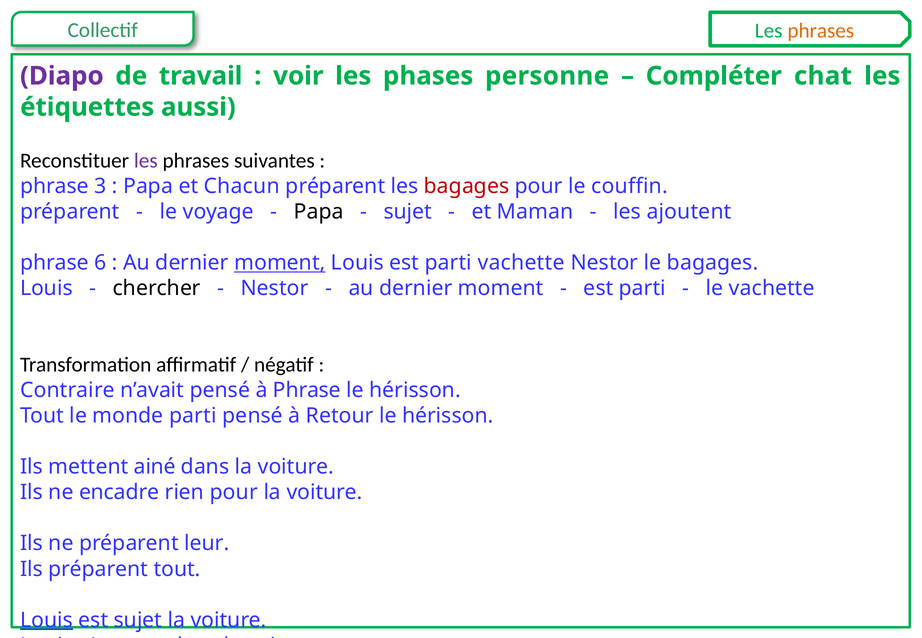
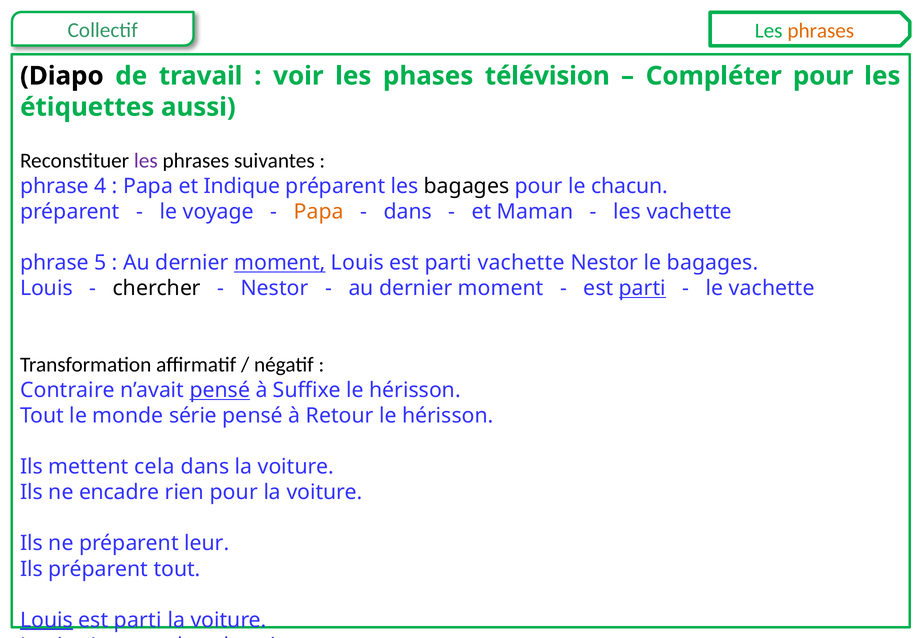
Diapo colour: purple -> black
personne: personne -> télévision
Compléter chat: chat -> pour
3: 3 -> 4
Chacun: Chacun -> Indique
bagages at (467, 186) colour: red -> black
couffin: couffin -> chacun
Papa at (319, 212) colour: black -> orange
sujet at (408, 212): sujet -> dans
les ajoutent: ajoutent -> vachette
6: 6 -> 5
parti at (642, 289) underline: none -> present
pensé at (220, 391) underline: none -> present
à Phrase: Phrase -> Suffixe
monde parti: parti -> série
ainé: ainé -> cela
sujet at (138, 621): sujet -> parti
